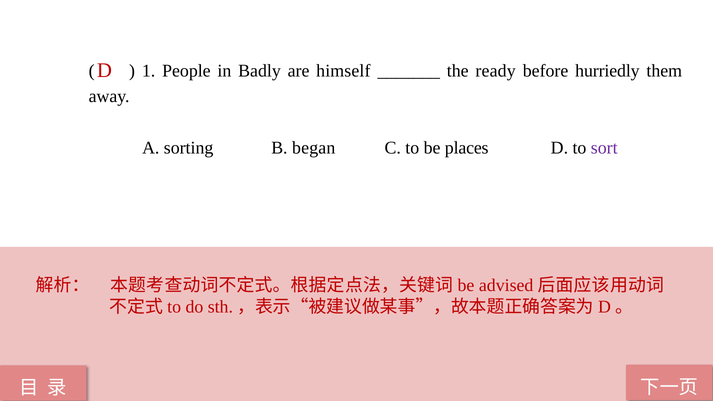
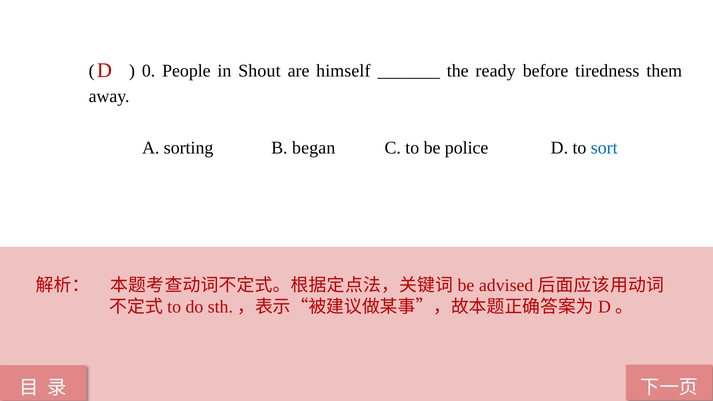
1: 1 -> 0
Badly: Badly -> Shout
hurriedly: hurriedly -> tiredness
places: places -> police
sort colour: purple -> blue
